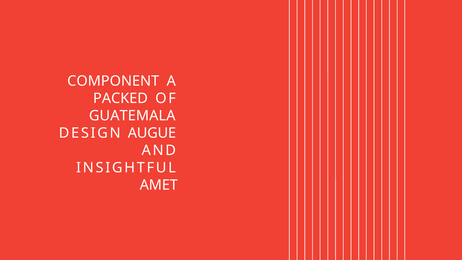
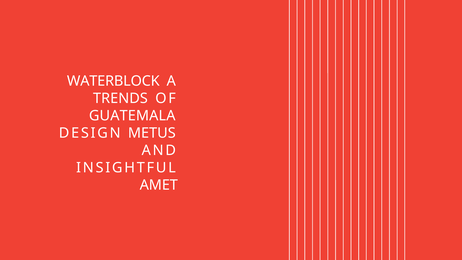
COMPONENT: COMPONENT -> WATERBLOCK
PACKED: PACKED -> TRENDS
AUGUE: AUGUE -> METUS
